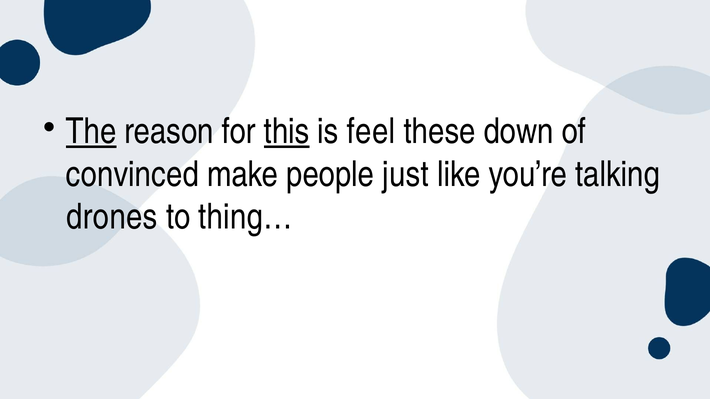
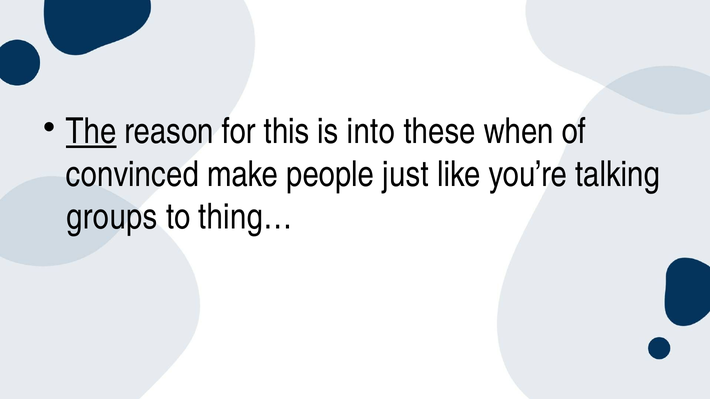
this underline: present -> none
feel: feel -> into
down: down -> when
drones: drones -> groups
